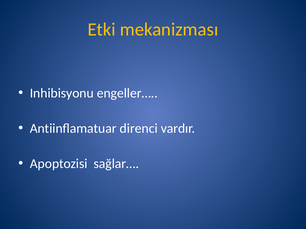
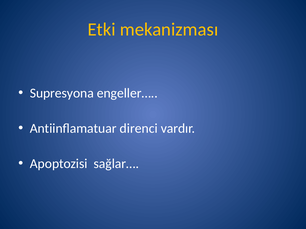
Inhibisyonu: Inhibisyonu -> Supresyona
